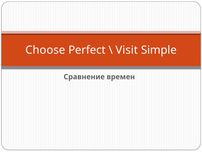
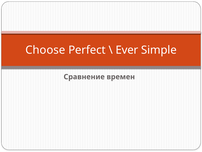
Visit: Visit -> Ever
